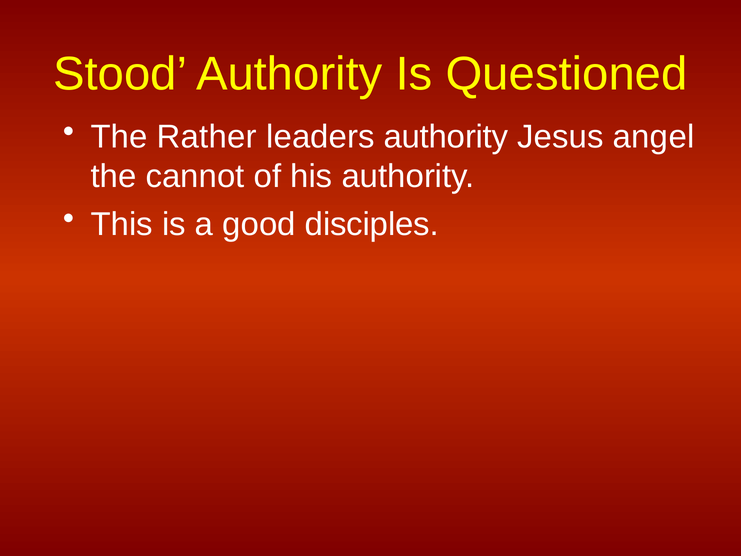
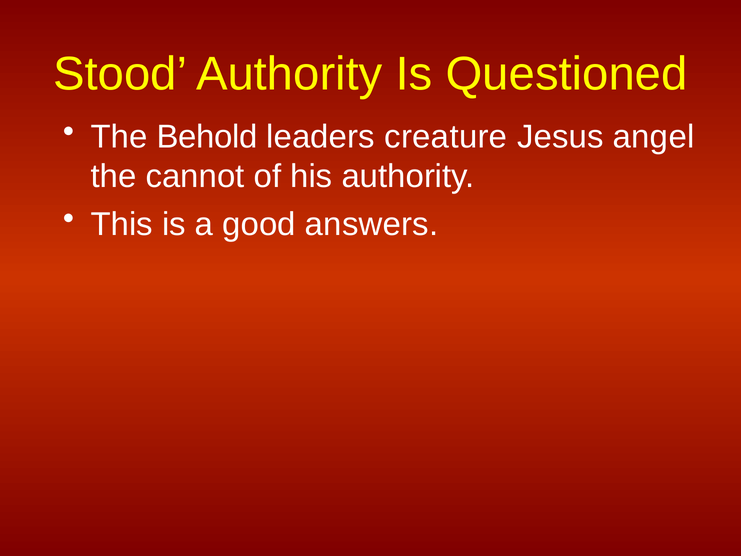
Rather: Rather -> Behold
leaders authority: authority -> creature
disciples: disciples -> answers
